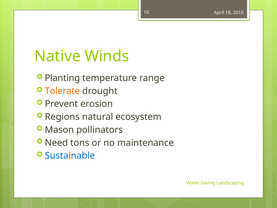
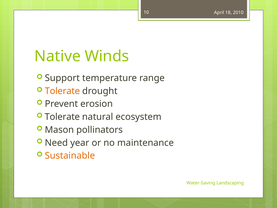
Planting: Planting -> Support
Regions at (62, 117): Regions -> Tolerate
tons: tons -> year
Sustainable colour: blue -> orange
